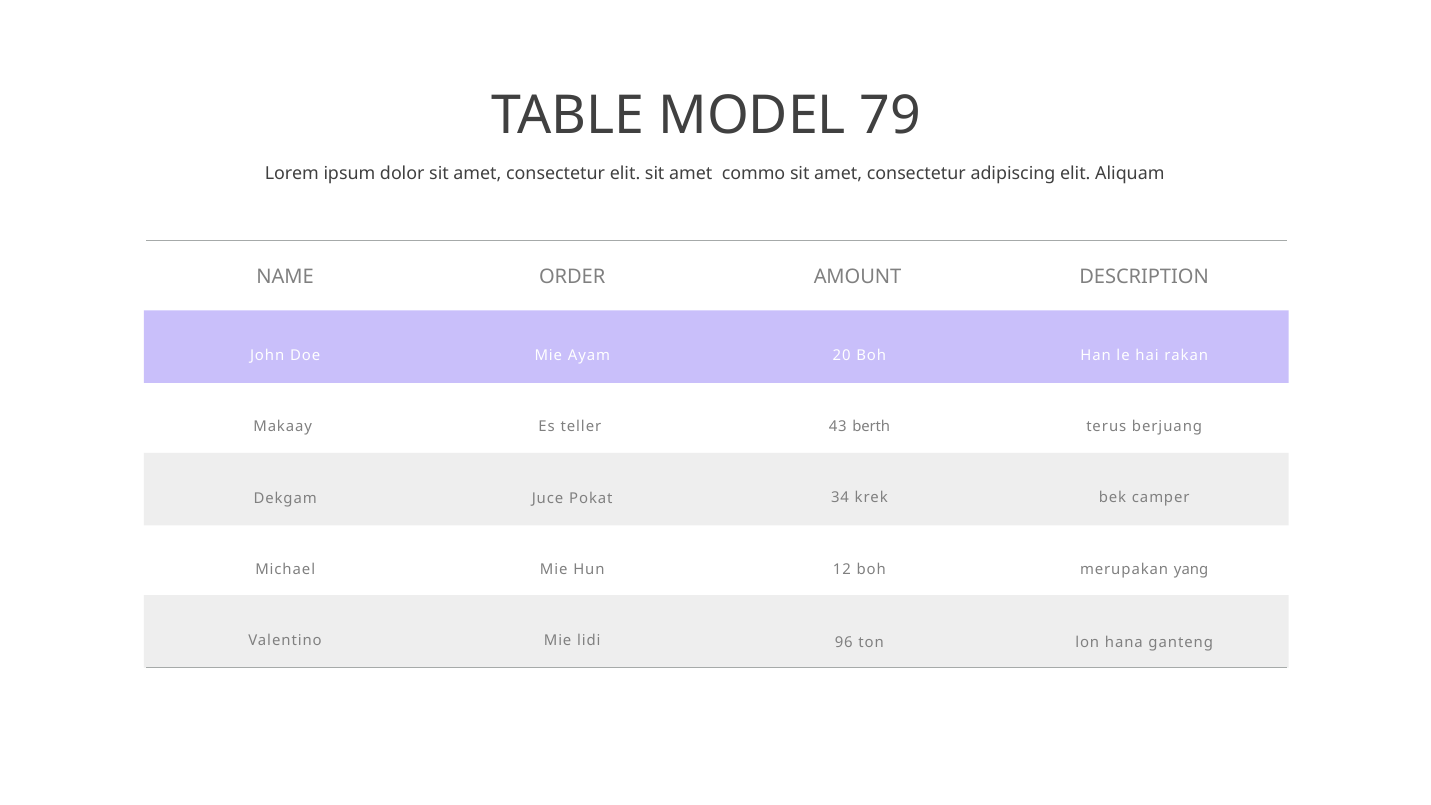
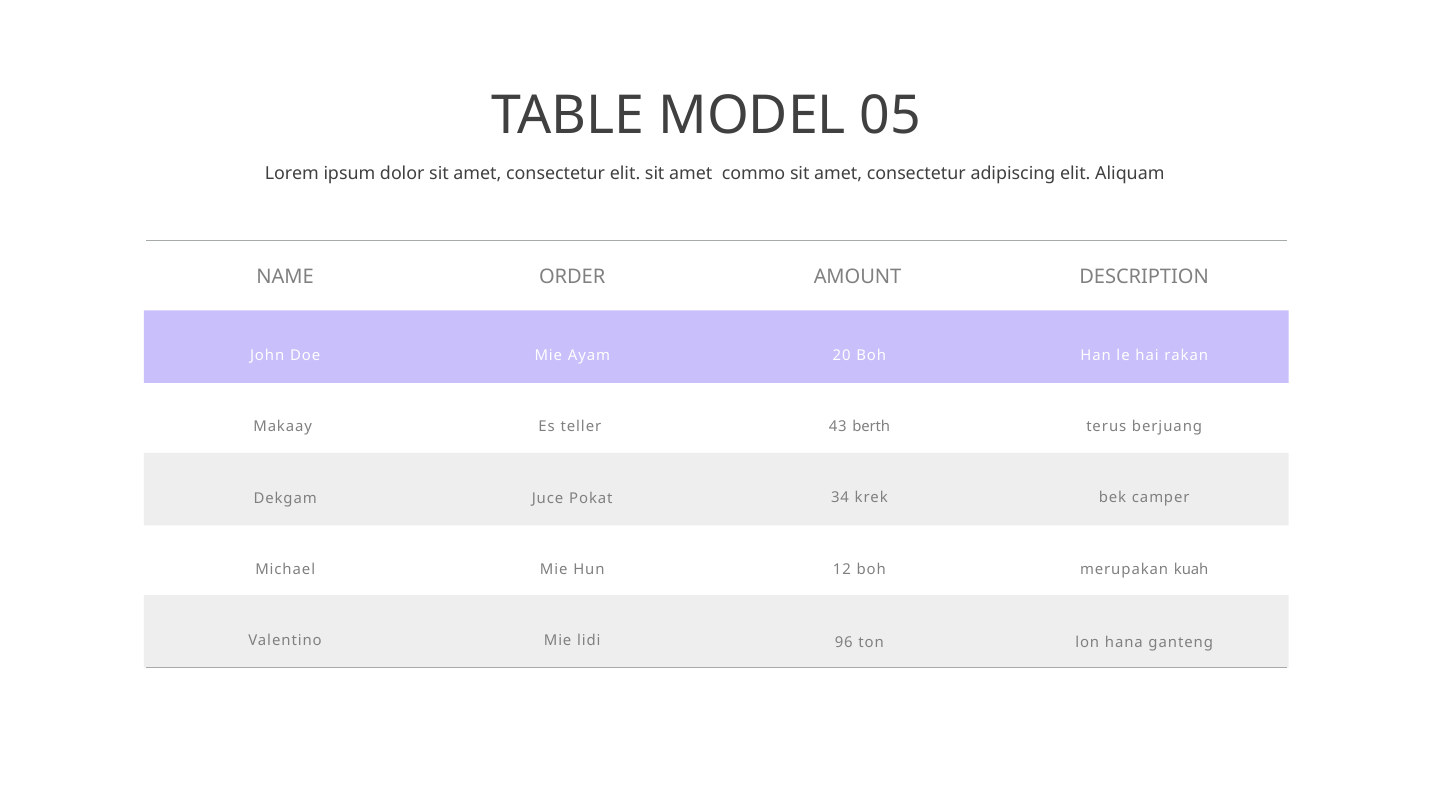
79: 79 -> 05
yang: yang -> kuah
